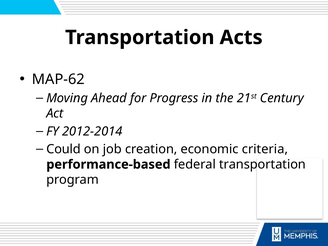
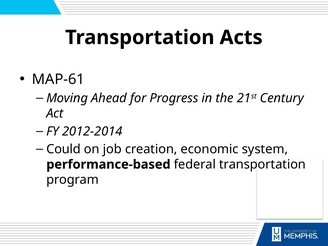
MAP-62: MAP-62 -> MAP-61
criteria: criteria -> system
